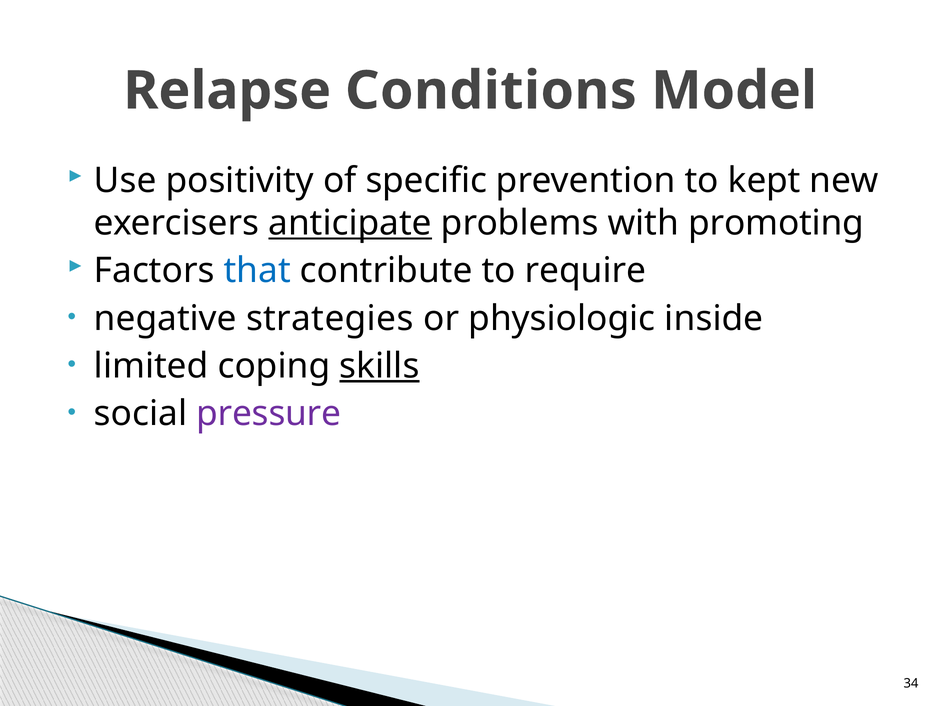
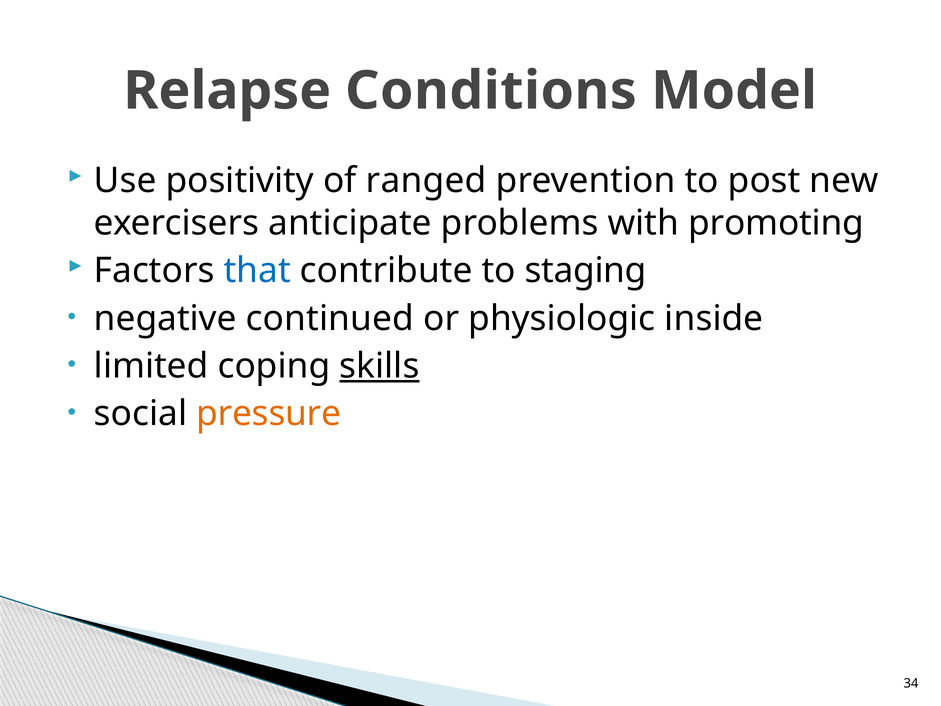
specific: specific -> ranged
kept: kept -> post
anticipate underline: present -> none
require: require -> staging
strategies: strategies -> continued
pressure colour: purple -> orange
